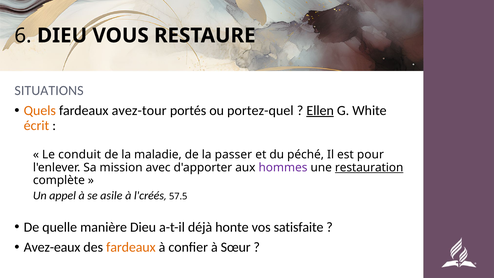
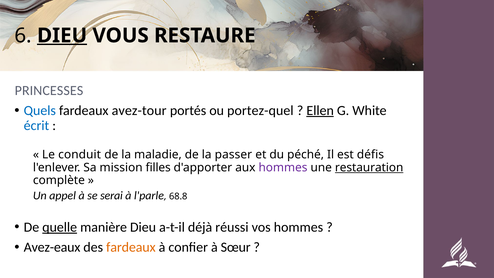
DIEU at (62, 36) underline: none -> present
SITUATIONS: SITUATIONS -> PRINCESSES
Quels colour: orange -> blue
écrit colour: orange -> blue
pour: pour -> défis
avec: avec -> filles
asile: asile -> serai
l'créés: l'créés -> l'parle
57.5: 57.5 -> 68.8
quelle underline: none -> present
honte: honte -> réussi
vos satisfaite: satisfaite -> hommes
